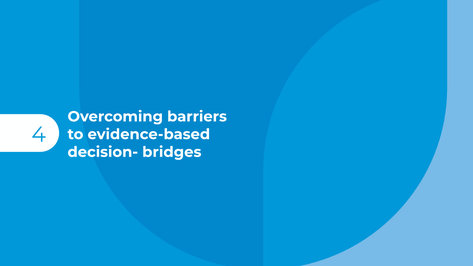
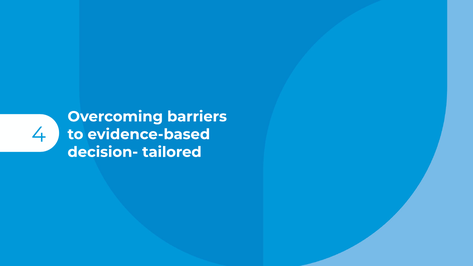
bridges: bridges -> tailored
